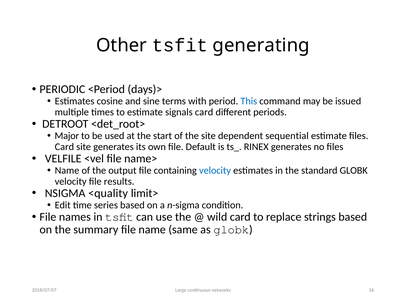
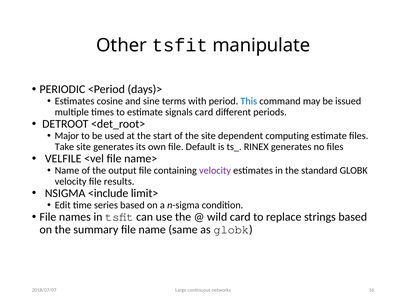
generating: generating -> manipulate
sequential: sequential -> computing
Card at (64, 147): Card -> Take
velocity at (215, 171) colour: blue -> purple
<quality: <quality -> <include
